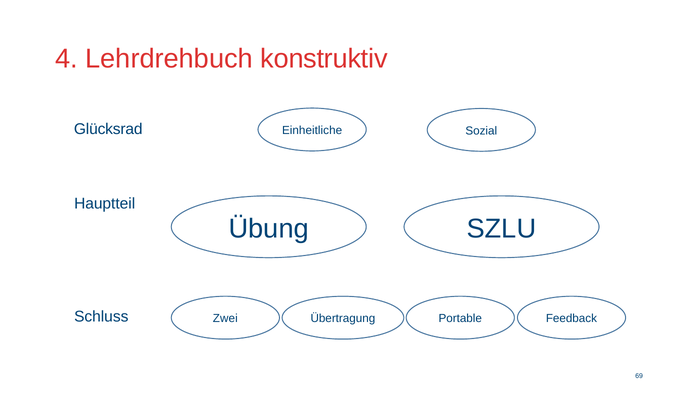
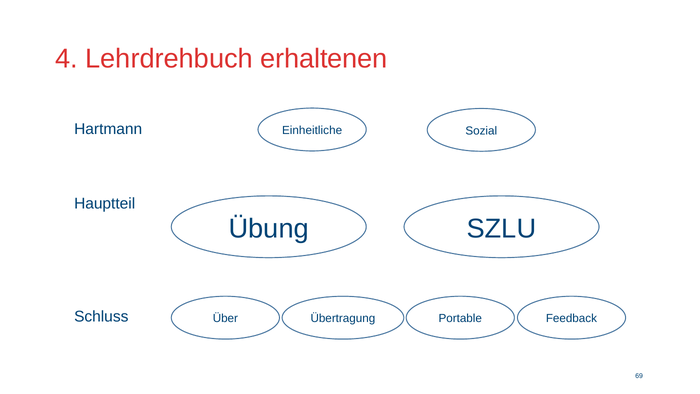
konstruktiv: konstruktiv -> erhaltenen
Glücksrad: Glücksrad -> Hartmann
Zwei: Zwei -> Über
